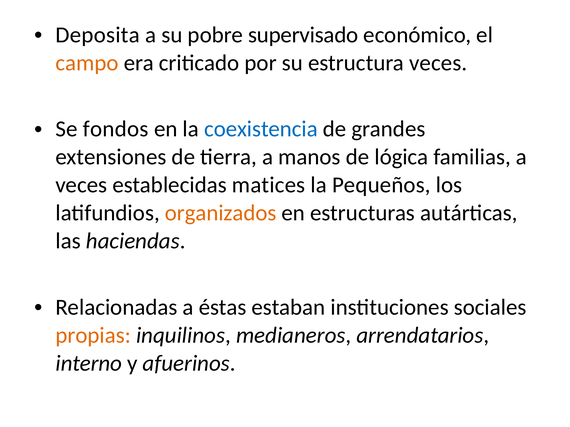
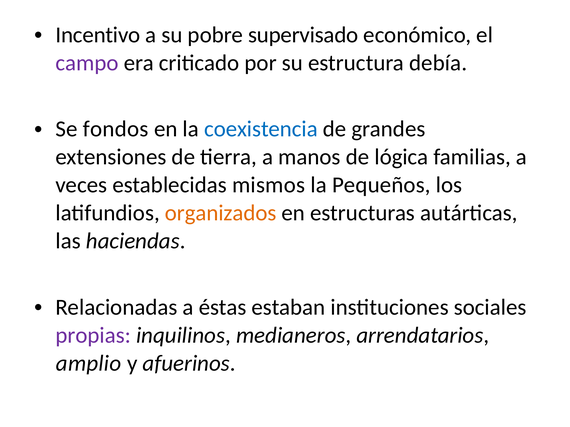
Deposita: Deposita -> Incentivo
campo colour: orange -> purple
estructura veces: veces -> debía
matices: matices -> mismos
propias colour: orange -> purple
interno: interno -> amplio
